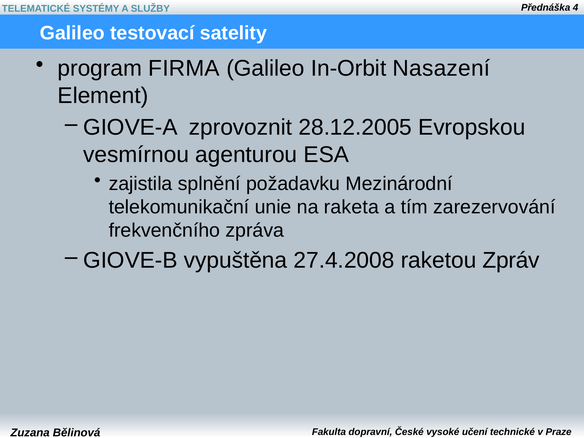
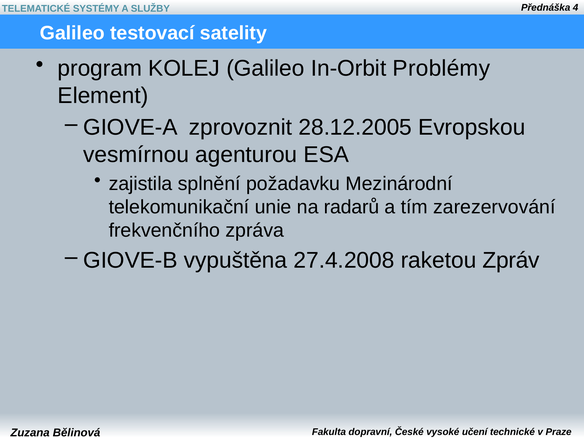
FIRMA: FIRMA -> KOLEJ
Nasazení: Nasazení -> Problémy
raketa: raketa -> radarů
